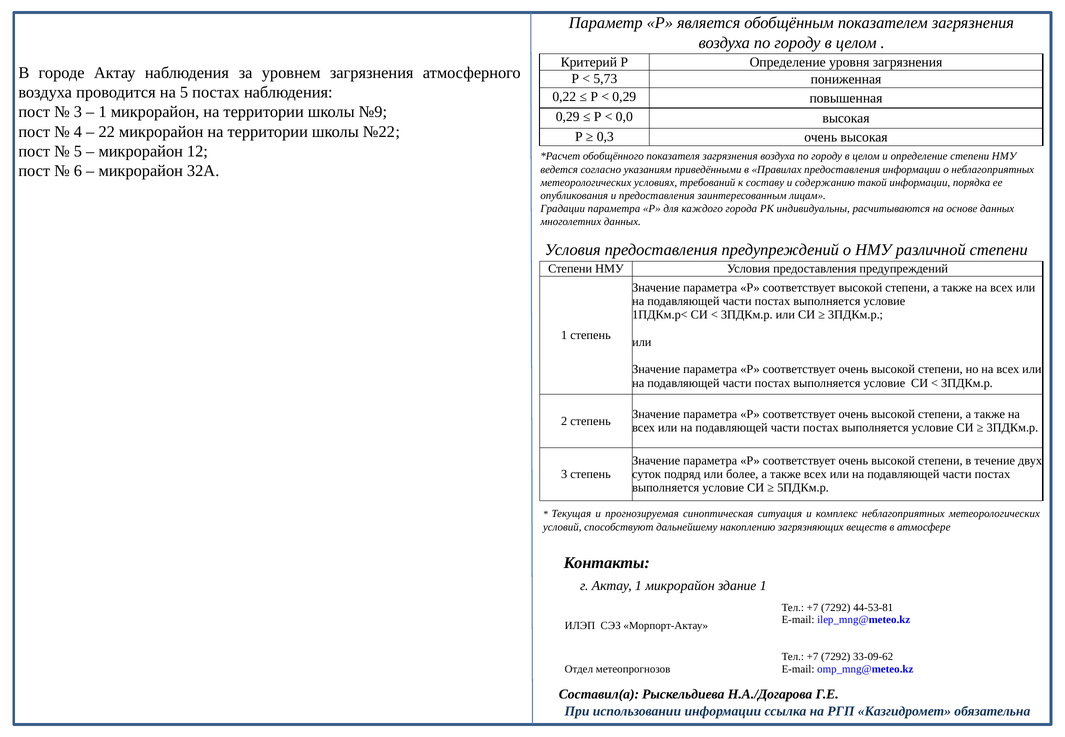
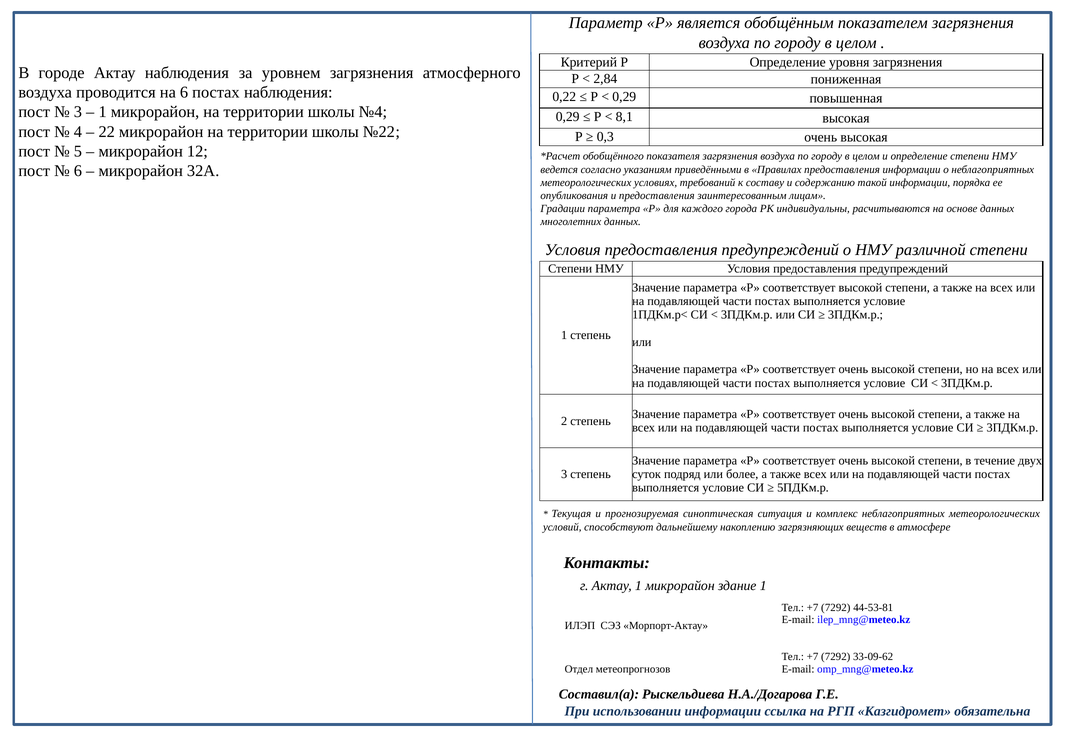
5,73: 5,73 -> 2,84
на 5: 5 -> 6
№9: №9 -> №4
0,0: 0,0 -> 8,1
